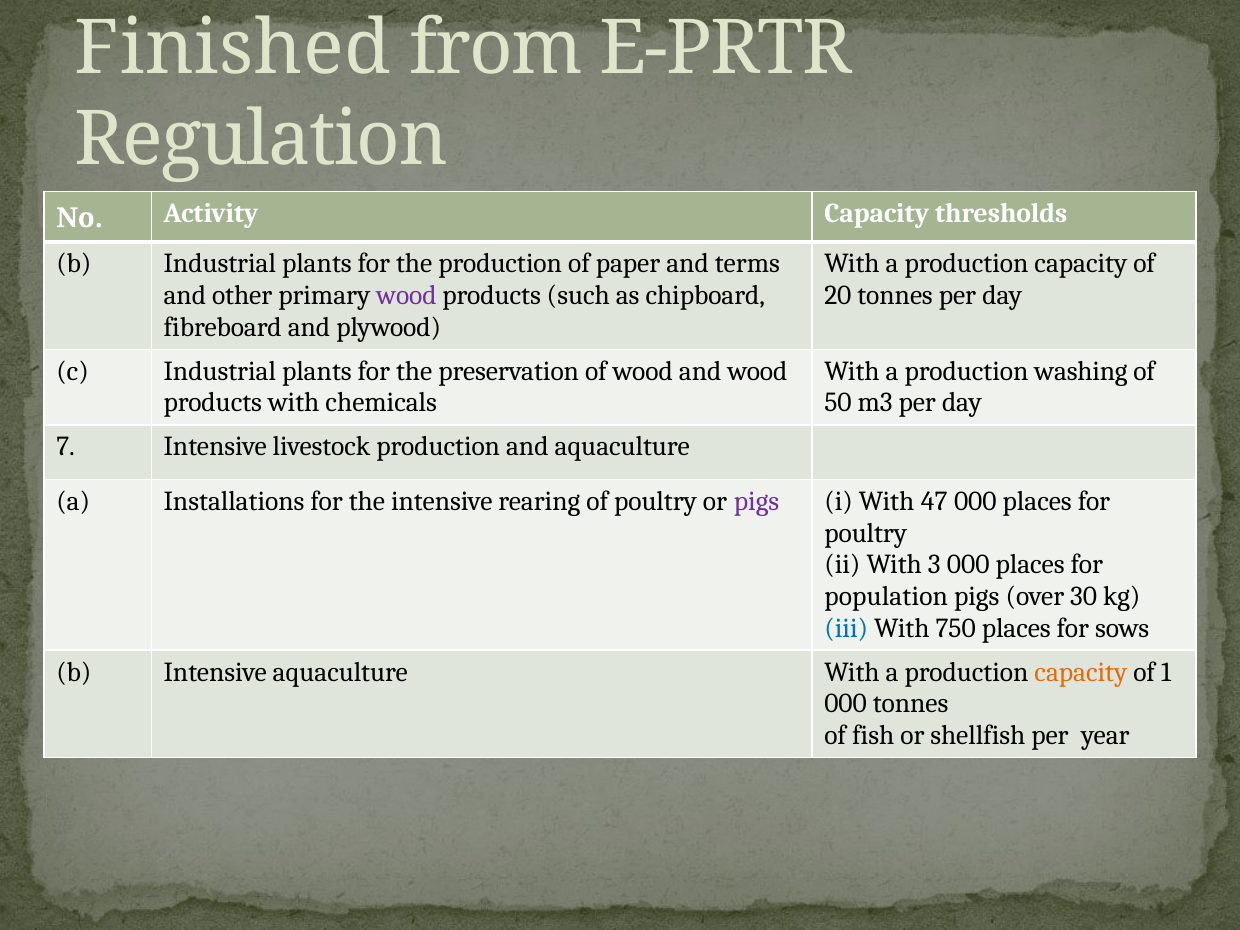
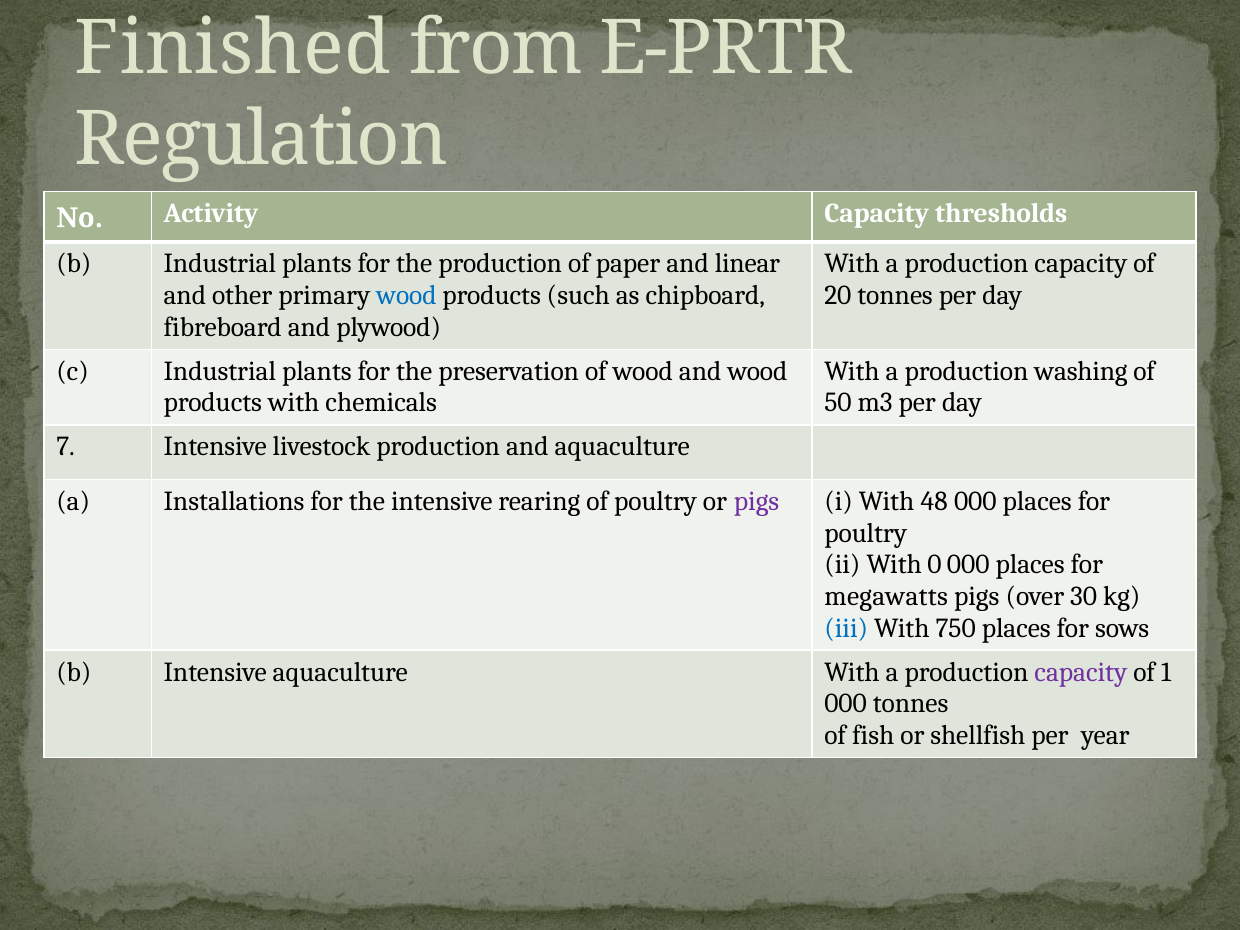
terms: terms -> linear
wood at (406, 295) colour: purple -> blue
47: 47 -> 48
3: 3 -> 0
population: population -> megawatts
capacity at (1081, 672) colour: orange -> purple
